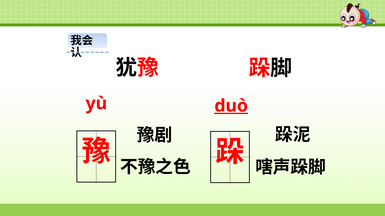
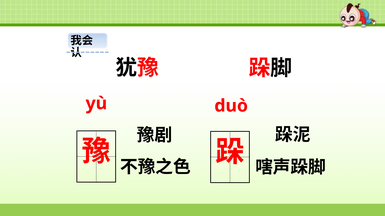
duò underline: present -> none
